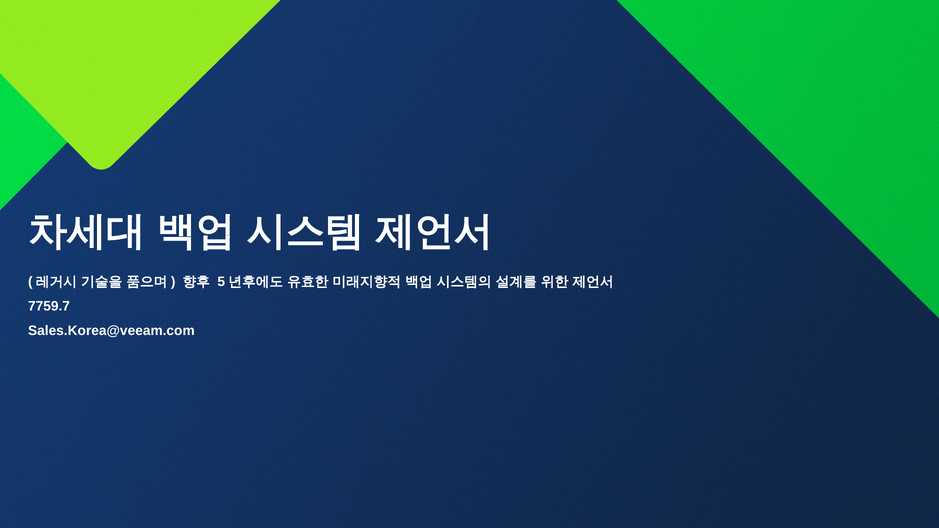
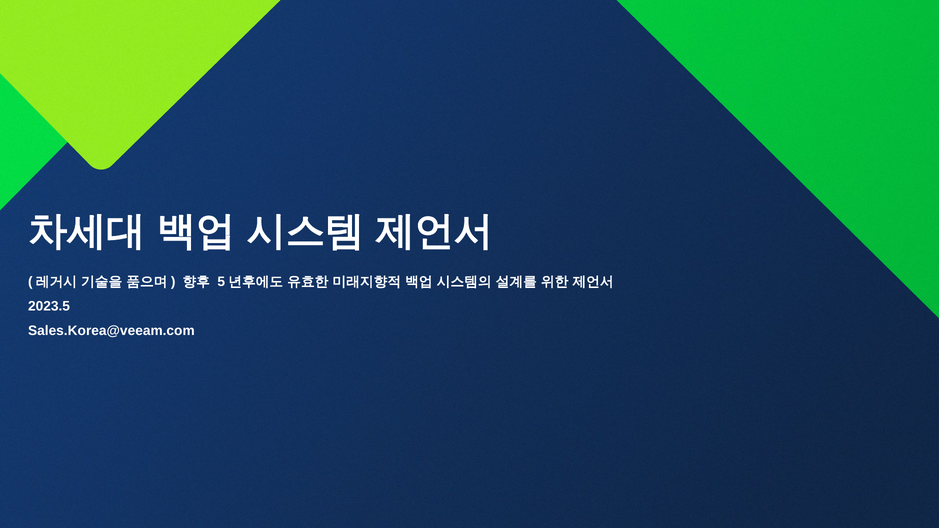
7759.7: 7759.7 -> 2023.5
